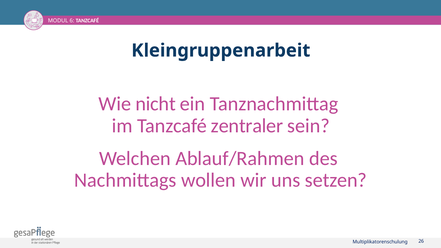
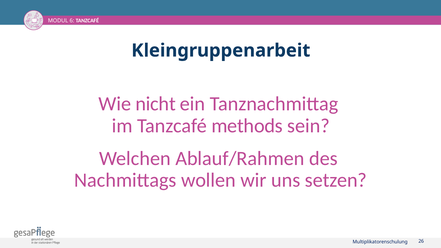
zentraler: zentraler -> methods
